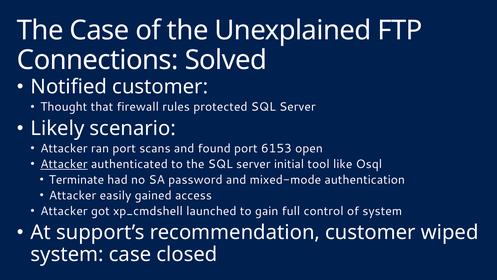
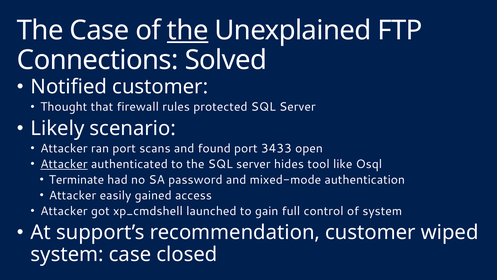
the at (188, 30) underline: none -> present
6153: 6153 -> 3433
initial: initial -> hides
